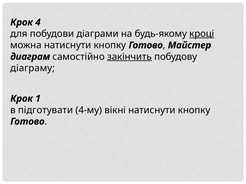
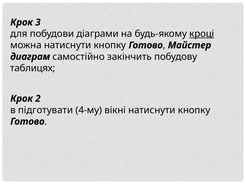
4: 4 -> 3
закінчить underline: present -> none
діаграму: діаграму -> таблицях
1: 1 -> 2
